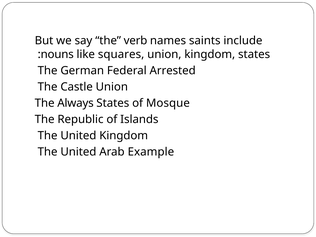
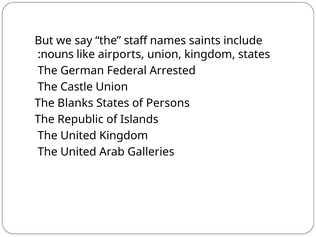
verb: verb -> staff
squares: squares -> airports
Always: Always -> Blanks
Mosque: Mosque -> Persons
Example: Example -> Galleries
